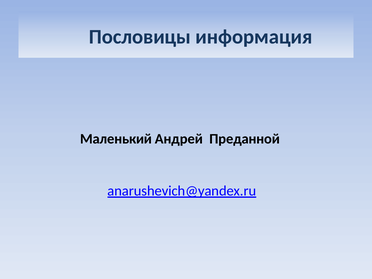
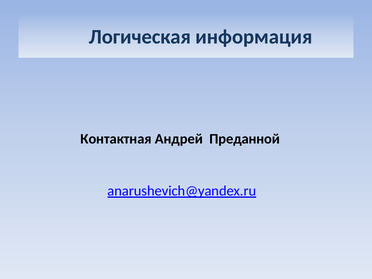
Пословицы: Пословицы -> Логическая
Маленький: Маленький -> Контактная
